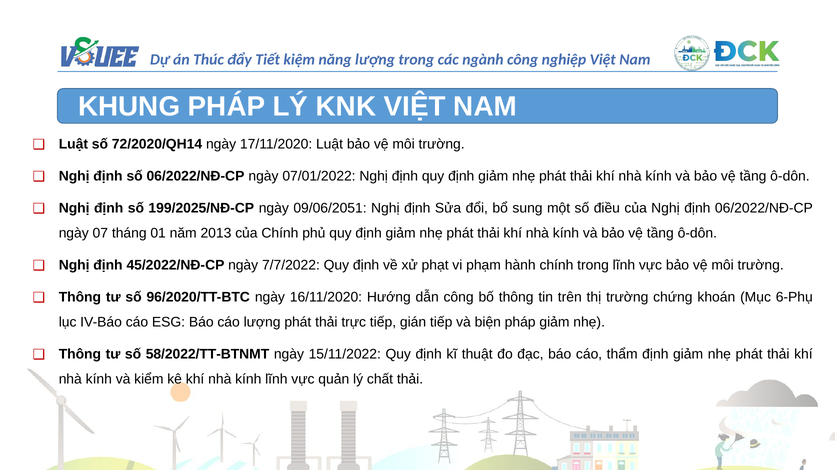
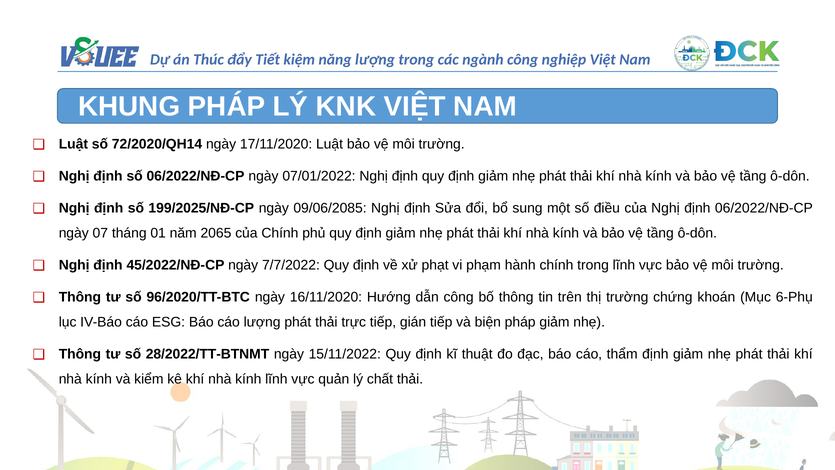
09/06/2051: 09/06/2051 -> 09/06/2085
2013: 2013 -> 2065
58/2022/TT-BTNMT: 58/2022/TT-BTNMT -> 28/2022/TT-BTNMT
